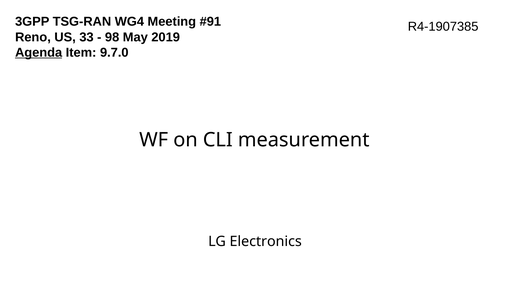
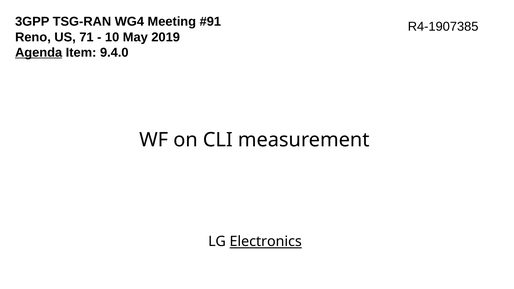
33: 33 -> 71
98: 98 -> 10
9.7.0: 9.7.0 -> 9.4.0
Electronics underline: none -> present
